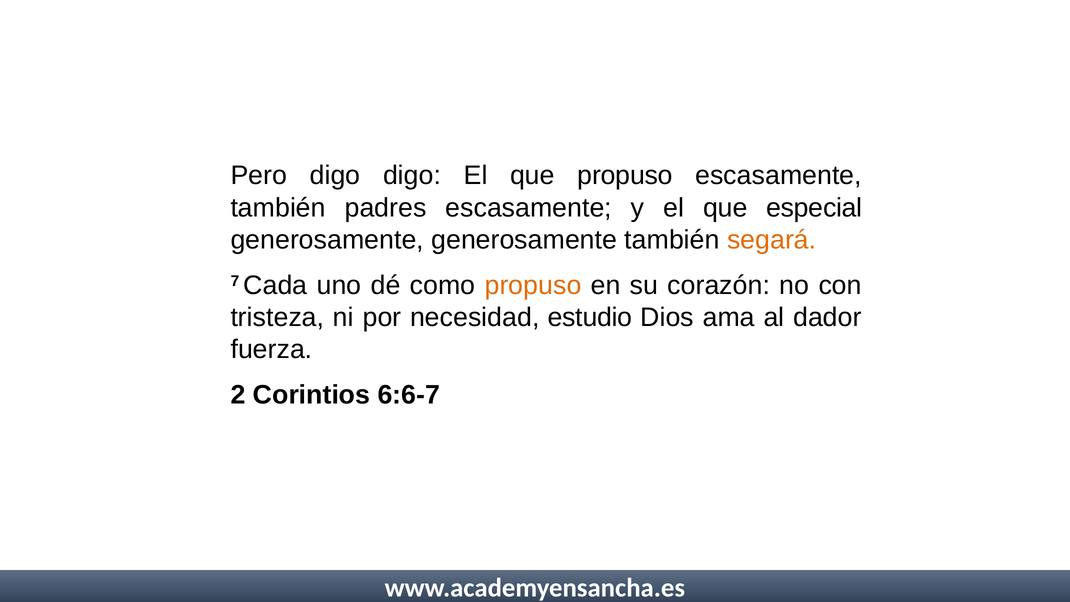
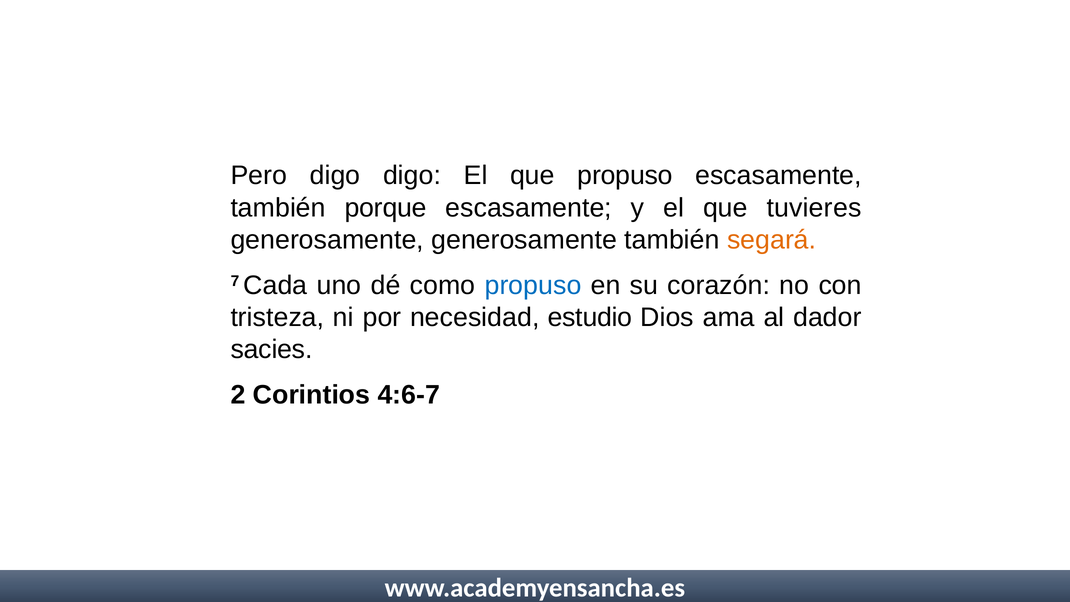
padres: padres -> porque
especial: especial -> tuvieres
propuso at (533, 285) colour: orange -> blue
fuerza: fuerza -> sacies
6:6-7: 6:6-7 -> 4:6-7
